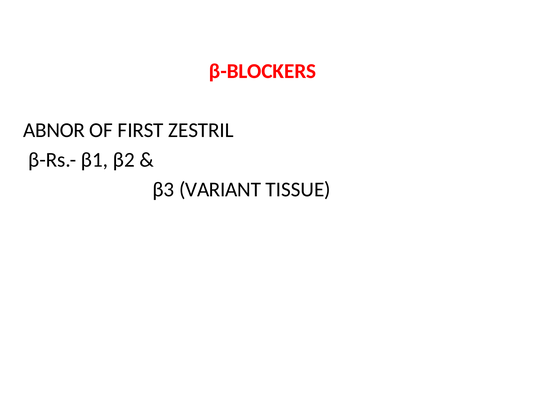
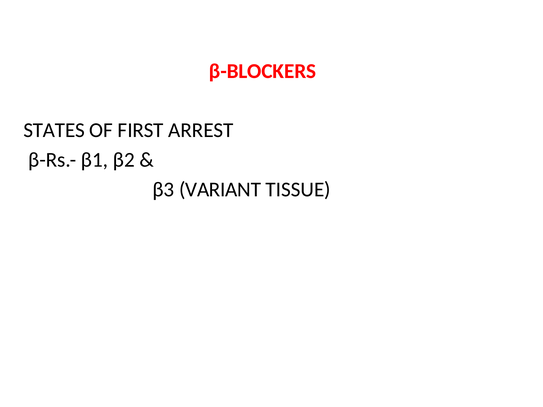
ABNOR: ABNOR -> STATES
ZESTRIL: ZESTRIL -> ARREST
